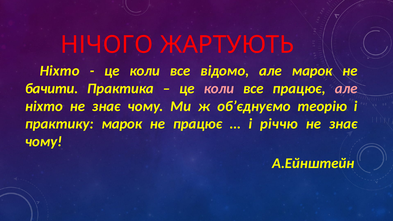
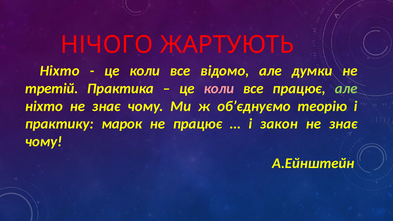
але марок: марок -> думки
бачити: бачити -> третій
але at (346, 89) colour: pink -> light green
річчю: річчю -> закон
